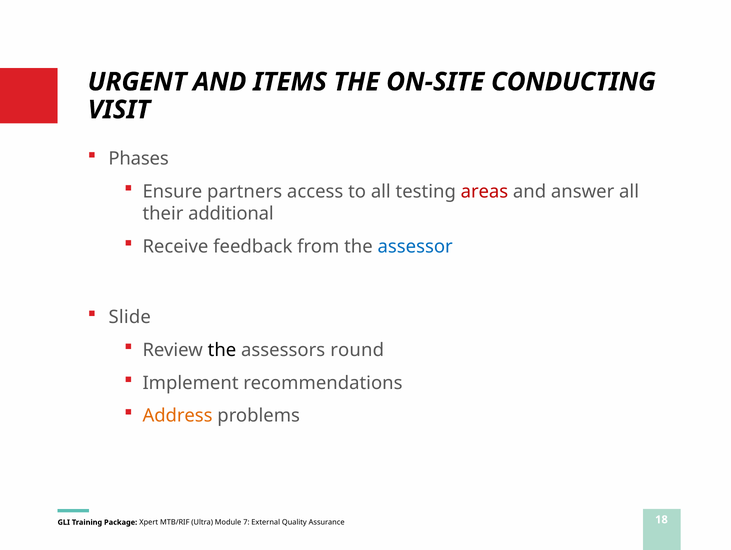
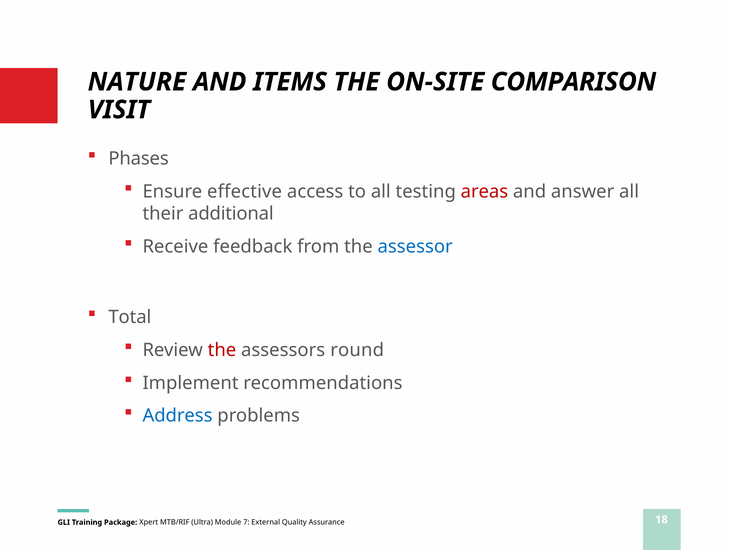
URGENT: URGENT -> NATURE
CONDUCTING: CONDUCTING -> COMPARISON
partners: partners -> effective
Slide: Slide -> Total
the at (222, 350) colour: black -> red
Address colour: orange -> blue
